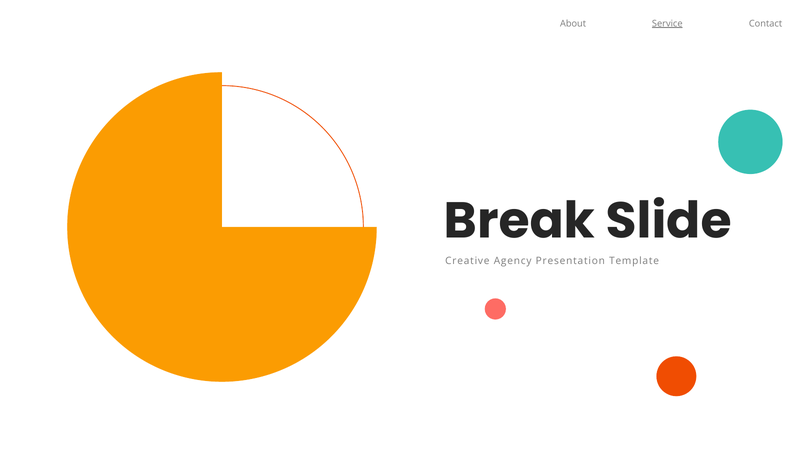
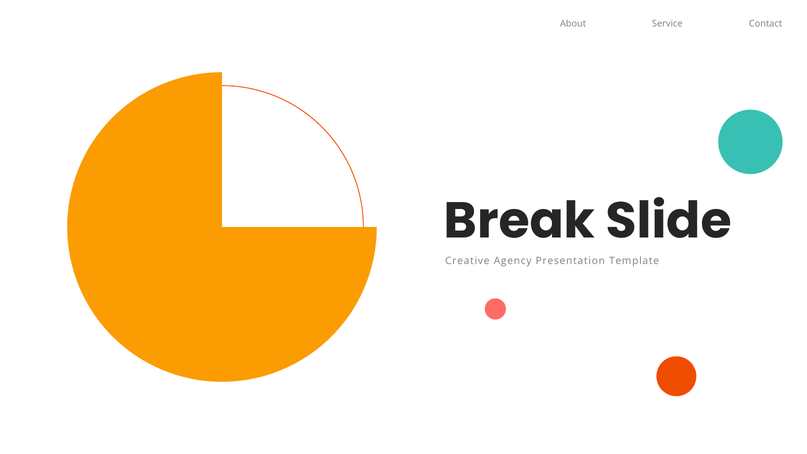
Service underline: present -> none
